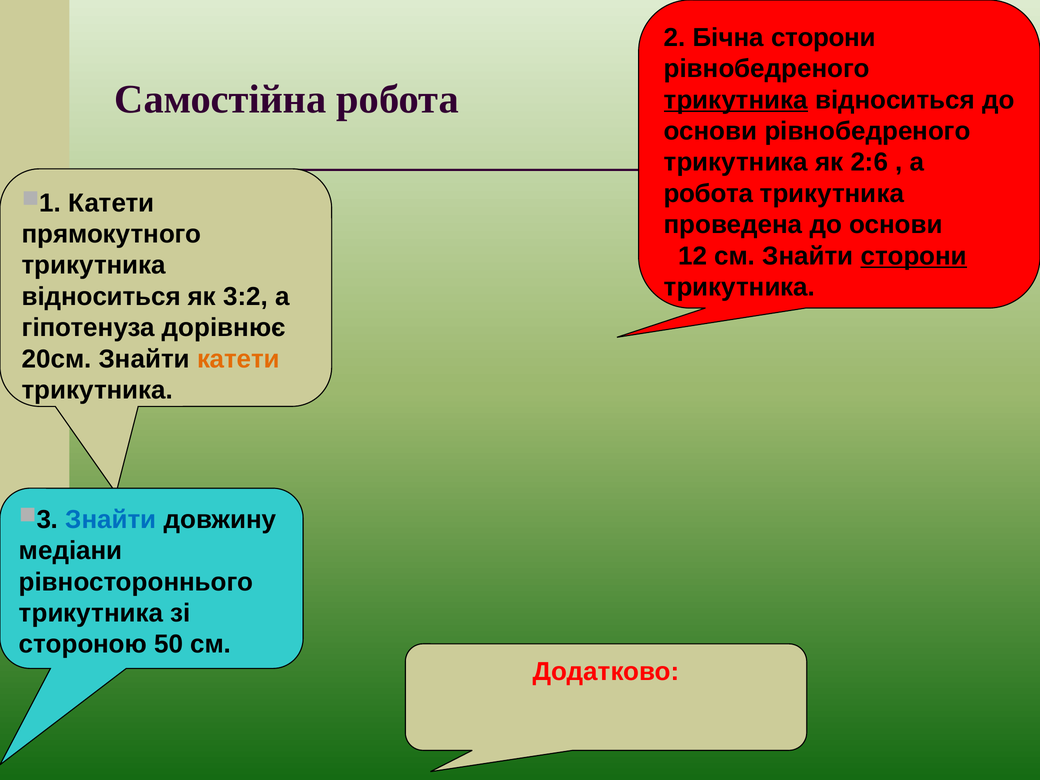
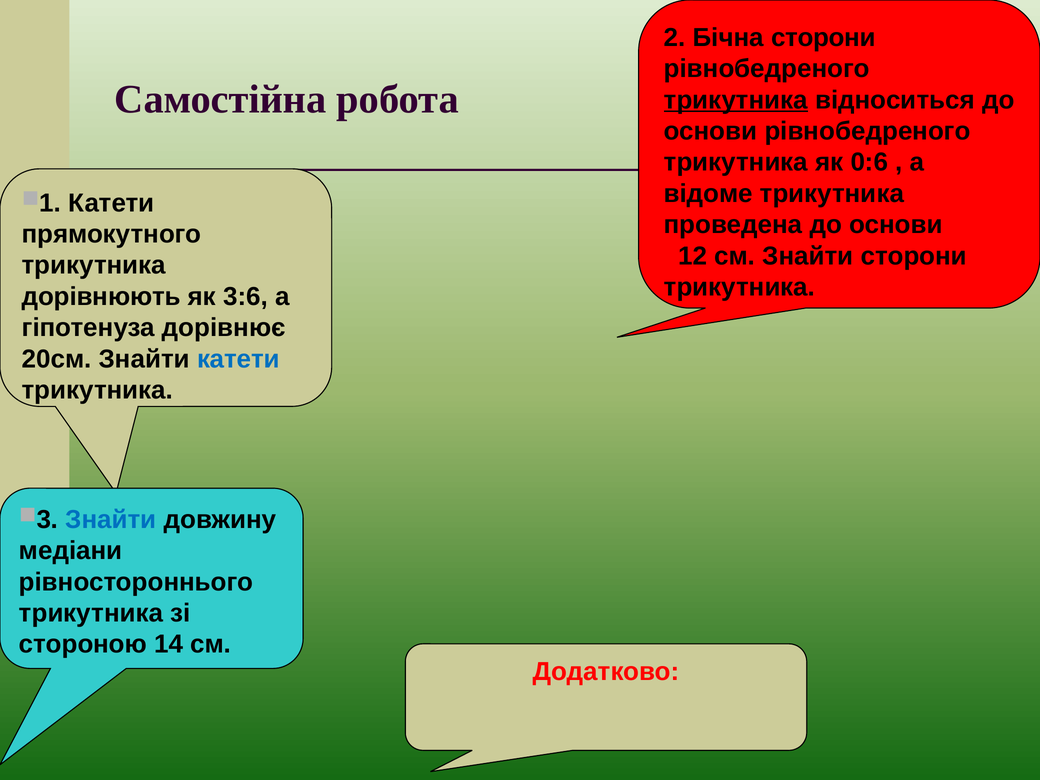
2:6: 2:6 -> 0:6
робота at (708, 194): робота -> відоме
сторони at (914, 256) underline: present -> none
відноситься at (101, 297): відноситься -> дорівнюють
3:2: 3:2 -> 3:6
катети at (238, 359) colour: orange -> blue
50: 50 -> 14
